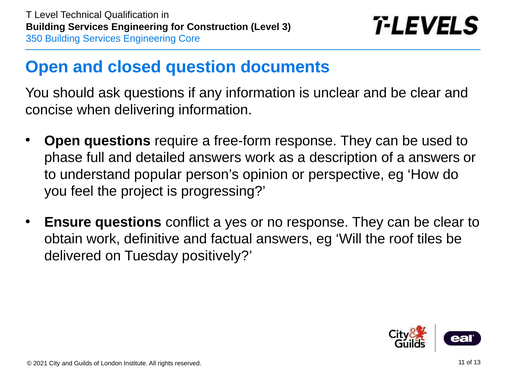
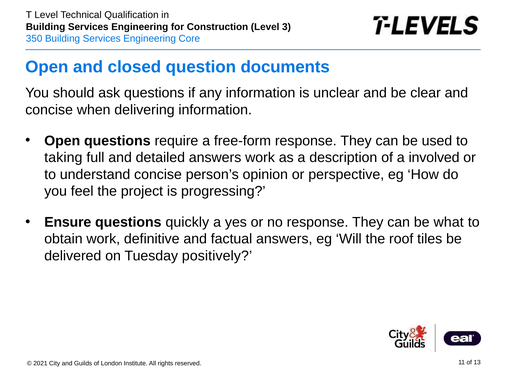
phase: phase -> taking
a answers: answers -> involved
understand popular: popular -> concise
conflict: conflict -> quickly
can be clear: clear -> what
